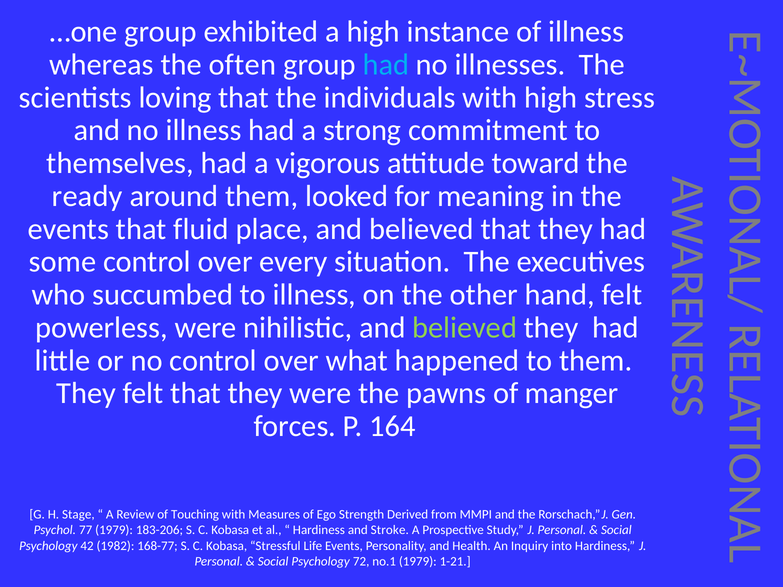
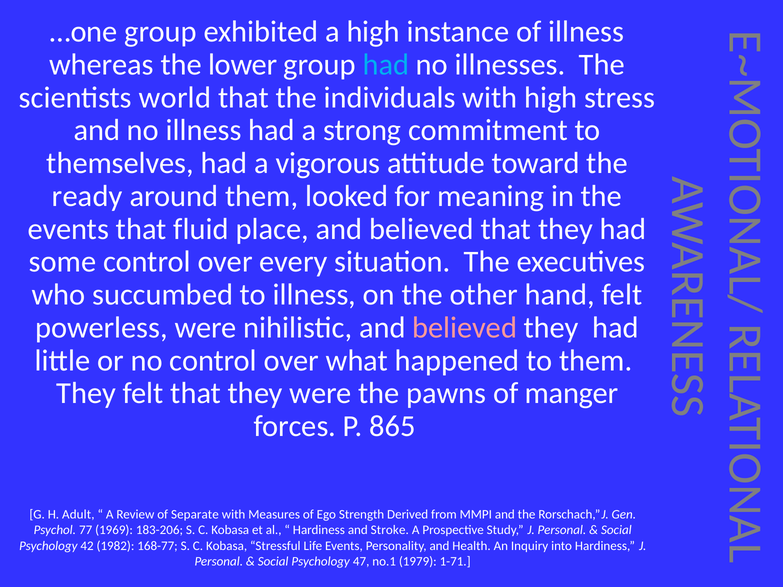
often: often -> lower
loving: loving -> world
believed at (465, 328) colour: light green -> pink
164: 164 -> 865
Stage: Stage -> Adult
Touching: Touching -> Separate
77 1979: 1979 -> 1969
72: 72 -> 47
1-21: 1-21 -> 1-71
